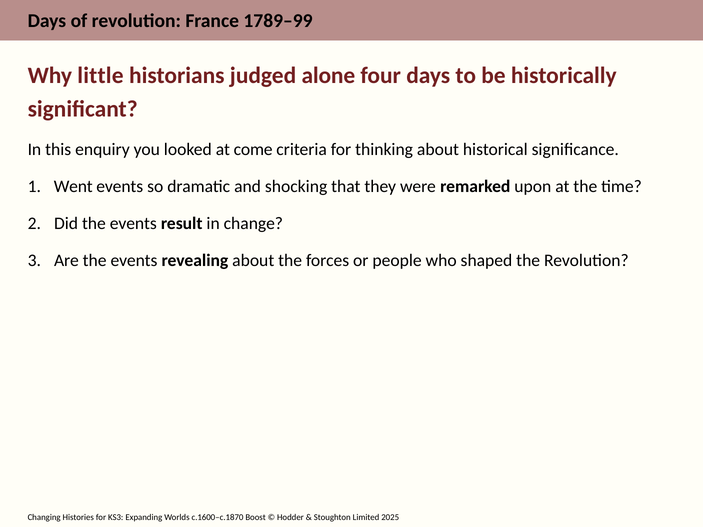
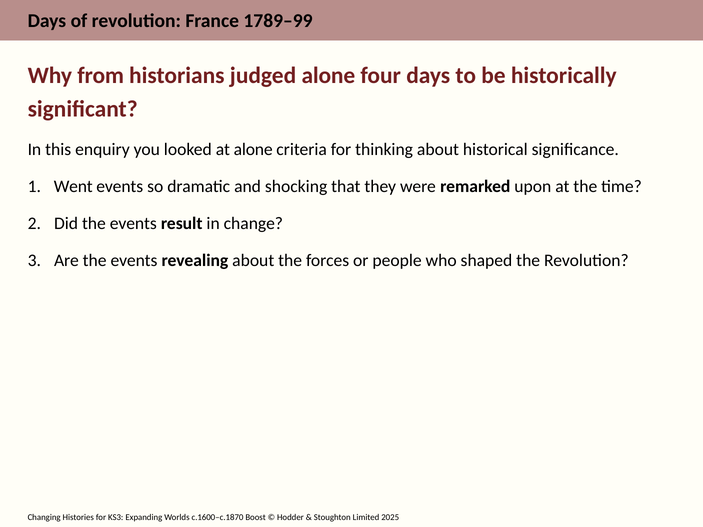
little: little -> from
at come: come -> alone
